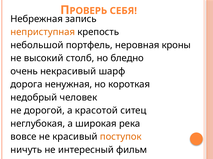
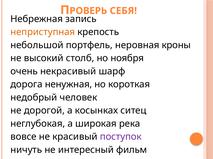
бледно: бледно -> ноября
красотой: красотой -> косынках
поступок colour: orange -> purple
